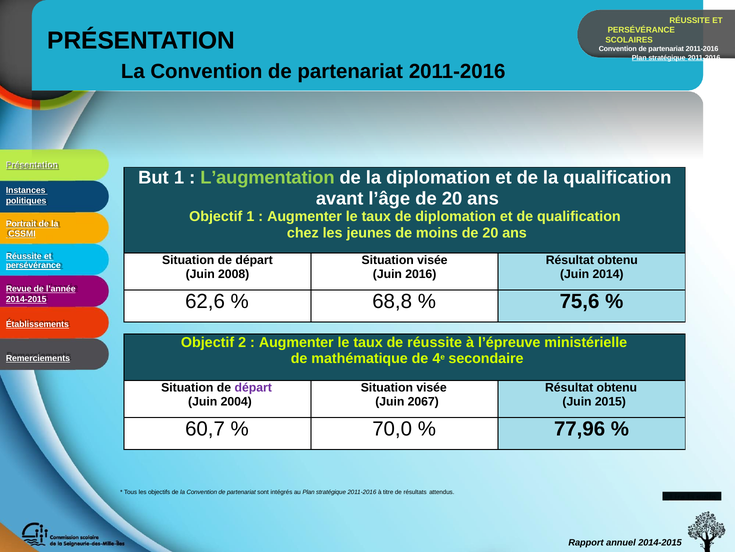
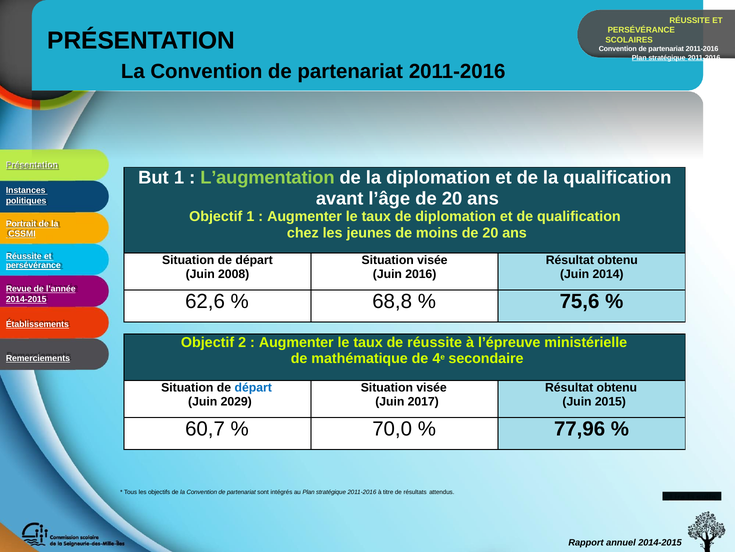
départ at (253, 387) colour: purple -> blue
2004: 2004 -> 2029
2067: 2067 -> 2017
